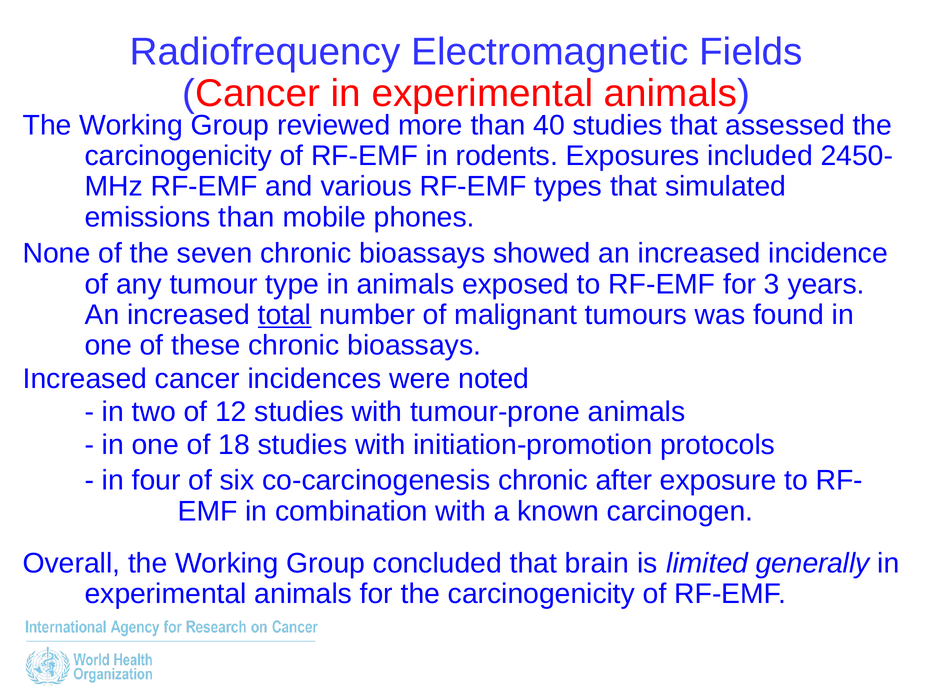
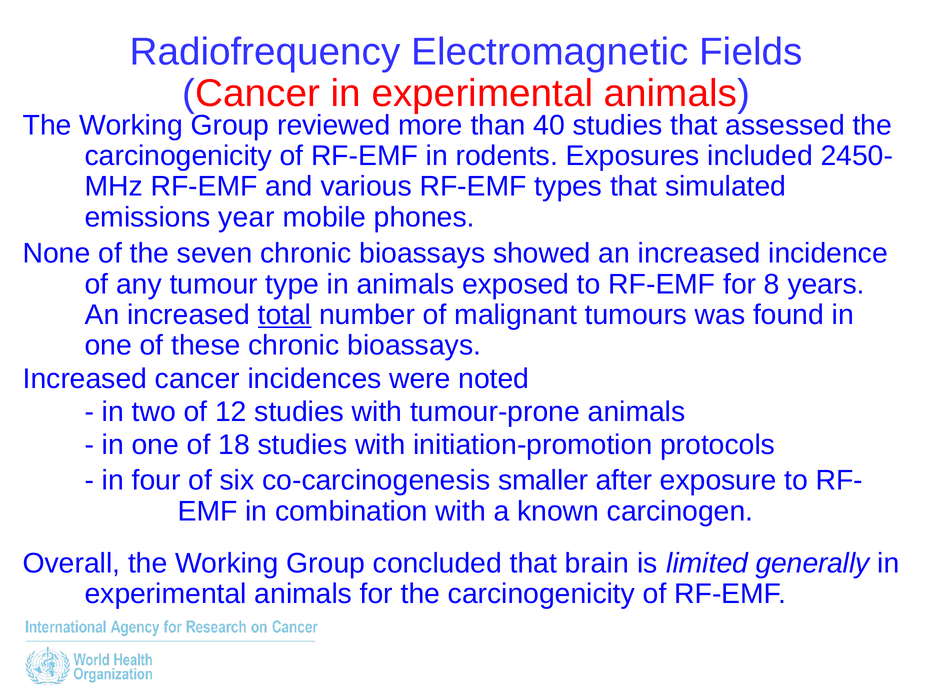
emissions than: than -> year
3: 3 -> 8
co-carcinogenesis chronic: chronic -> smaller
